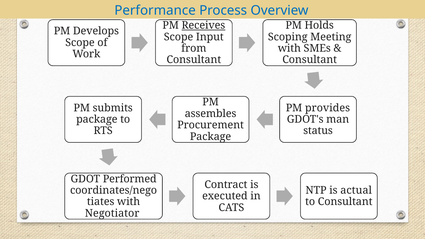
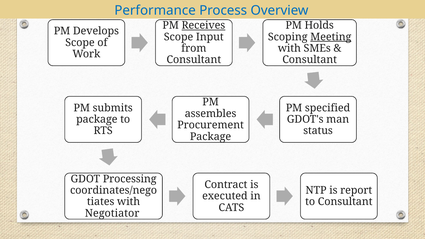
Meeting underline: none -> present
provides: provides -> specified
Performed: Performed -> Processing
actual: actual -> report
